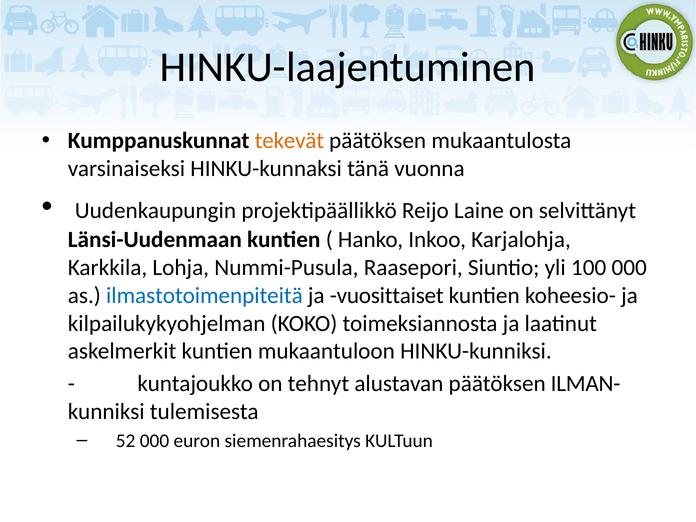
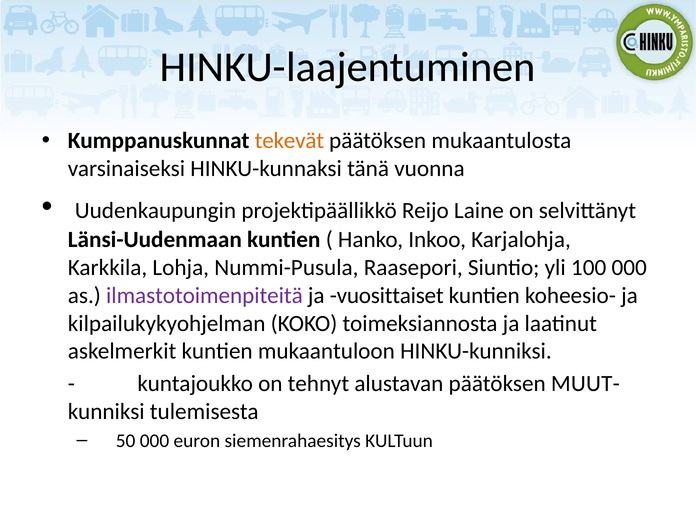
ilmastotoimenpiteitä colour: blue -> purple
ILMAN-: ILMAN- -> MUUT-
52: 52 -> 50
